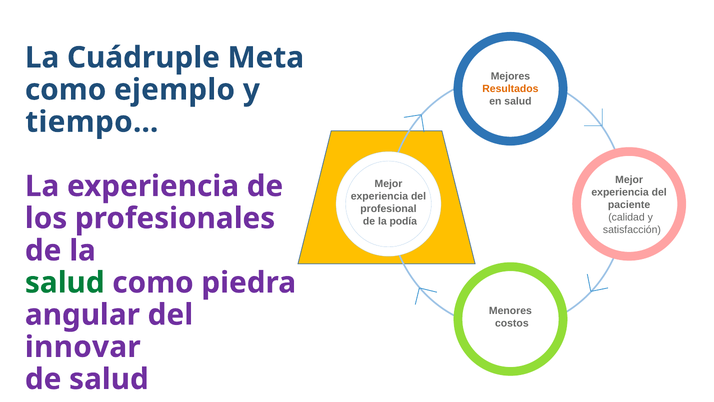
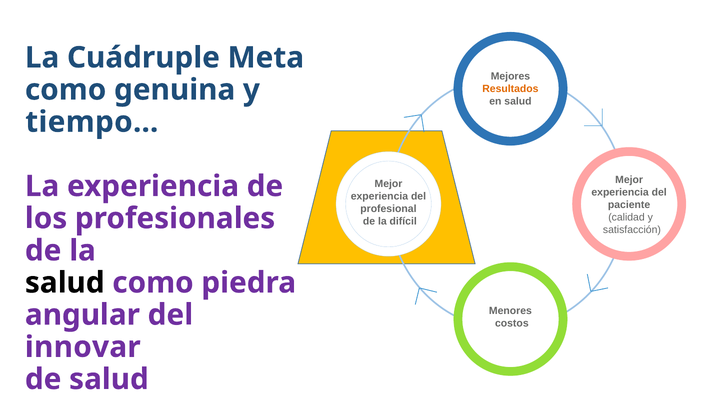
ejemplo: ejemplo -> genuina
podía: podía -> difícil
salud at (65, 282) colour: green -> black
